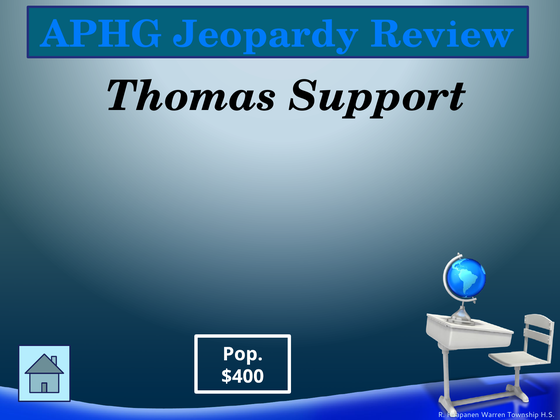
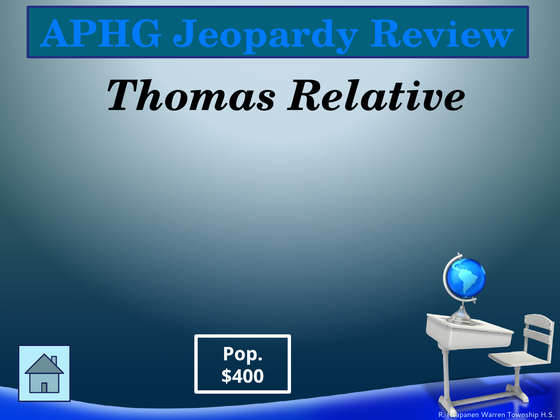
Support: Support -> Relative
